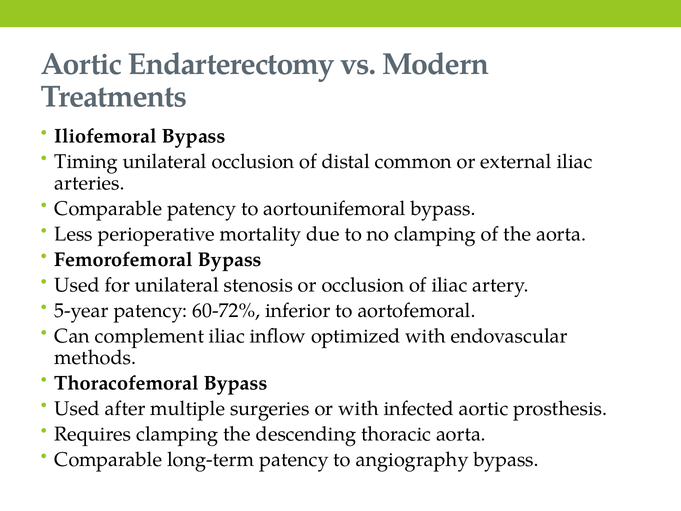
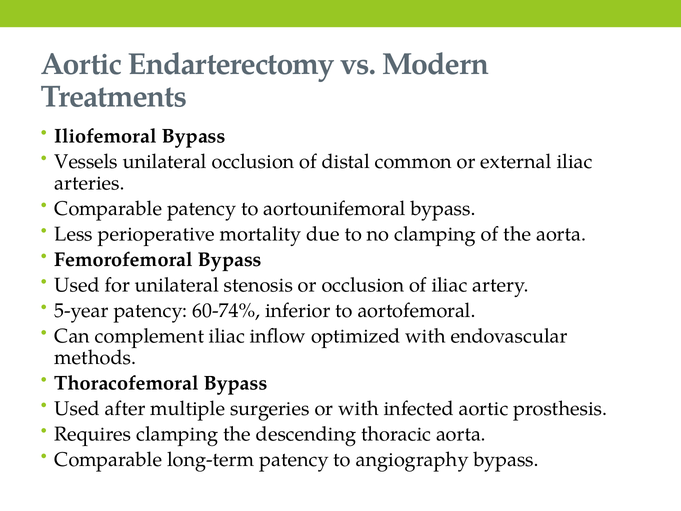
Timing: Timing -> Vessels
60-72%: 60-72% -> 60-74%
